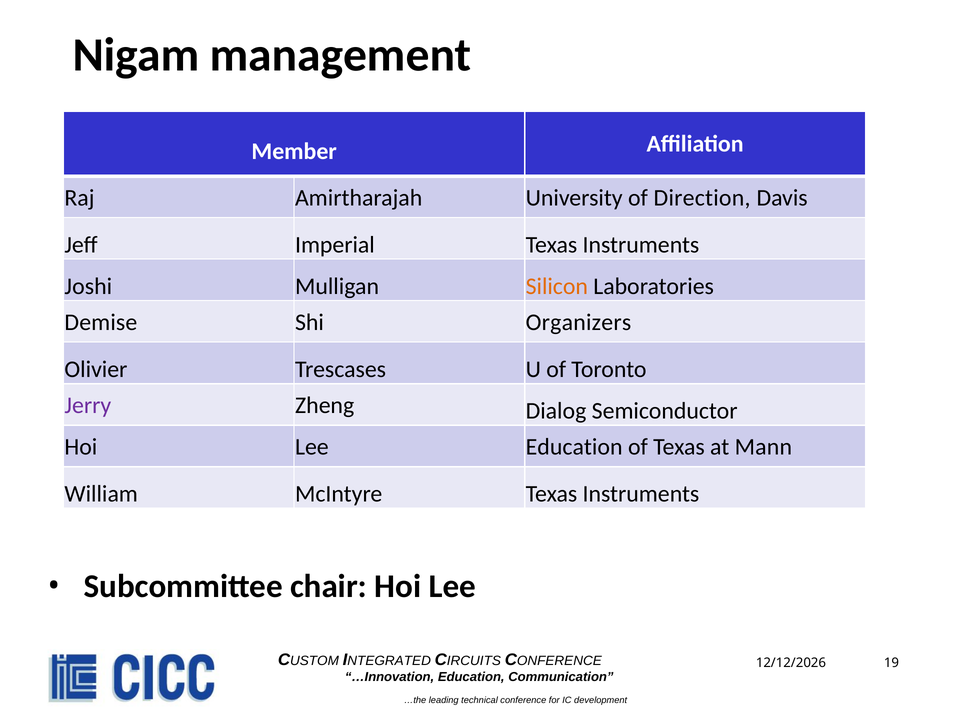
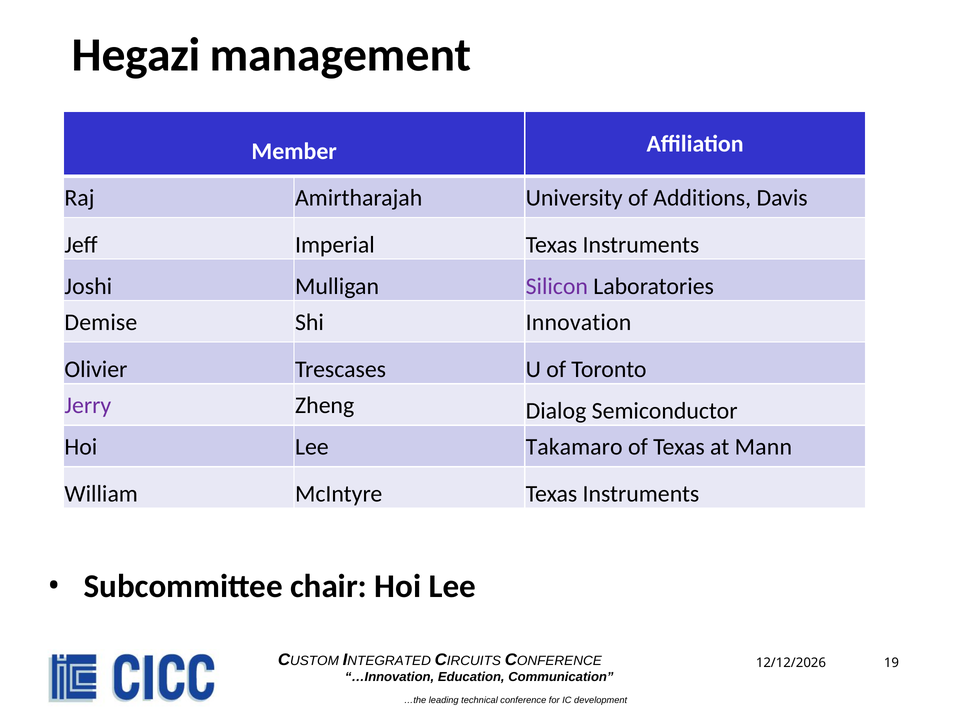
Nigam: Nigam -> Hegazi
Direction: Direction -> Additions
Silicon colour: orange -> purple
Organizers: Organizers -> Innovation
Lee Education: Education -> Takamaro
